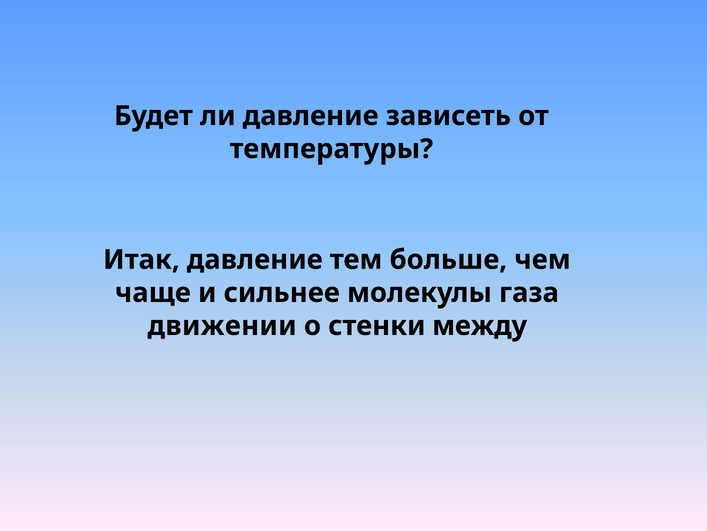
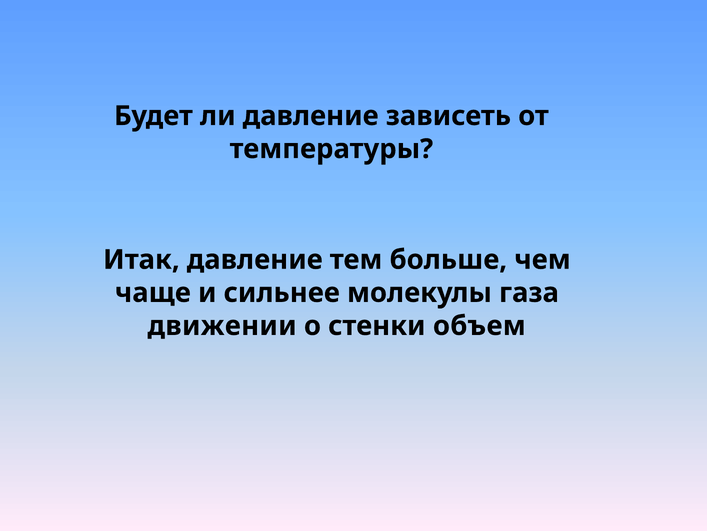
между: между -> объем
